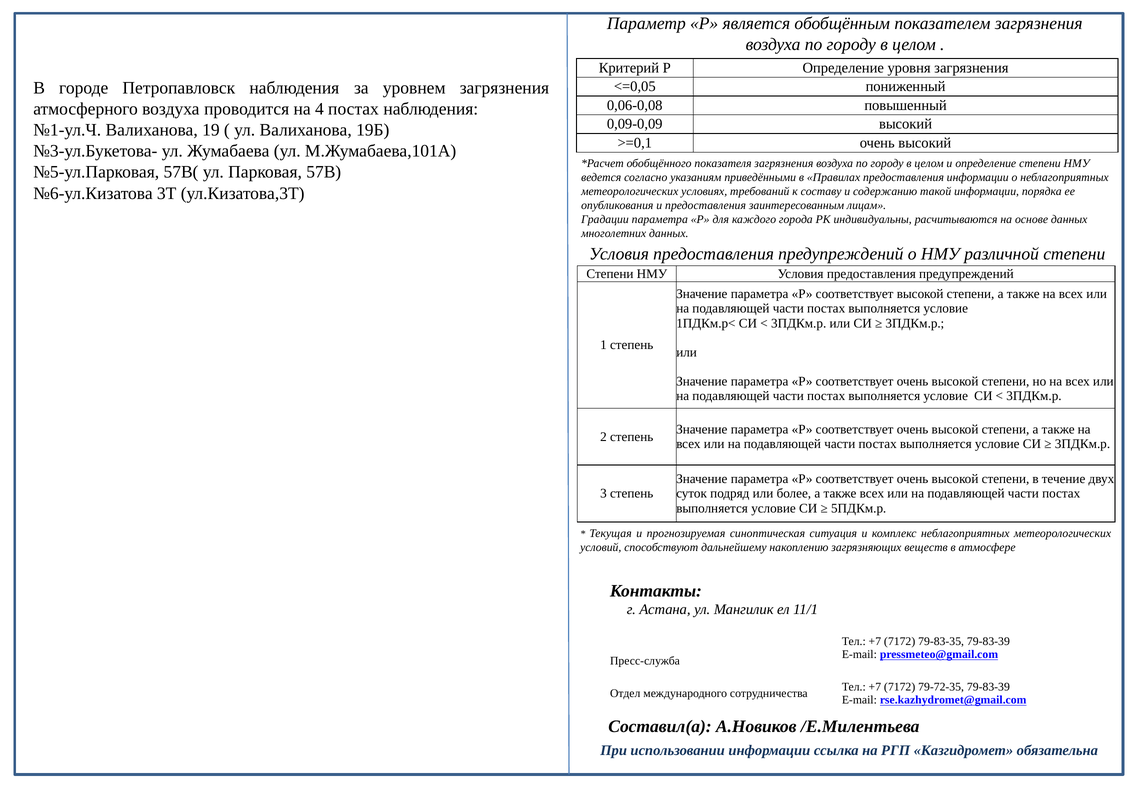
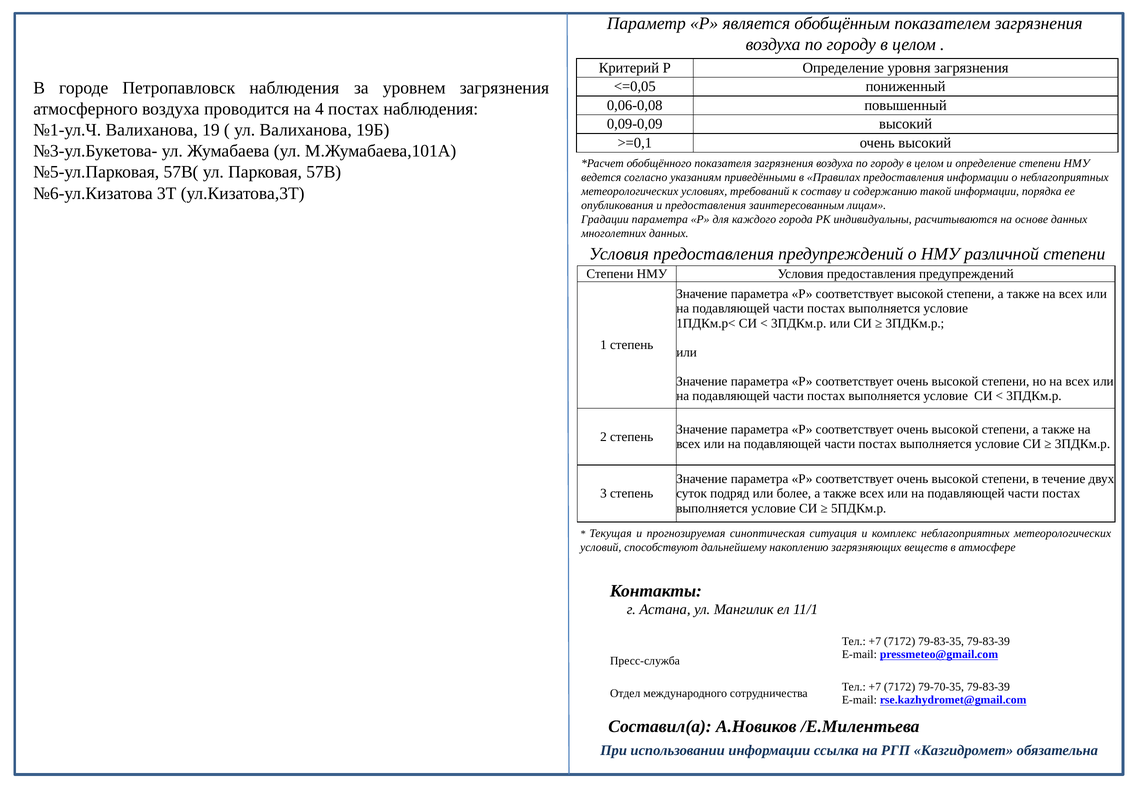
79-72-35: 79-72-35 -> 79-70-35
